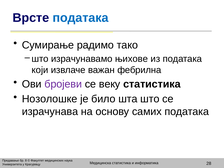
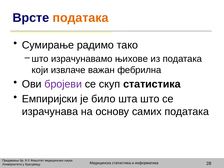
података at (81, 18) colour: blue -> orange
веку: веку -> скуп
Нозолошке: Нозолошке -> Емпиријски
